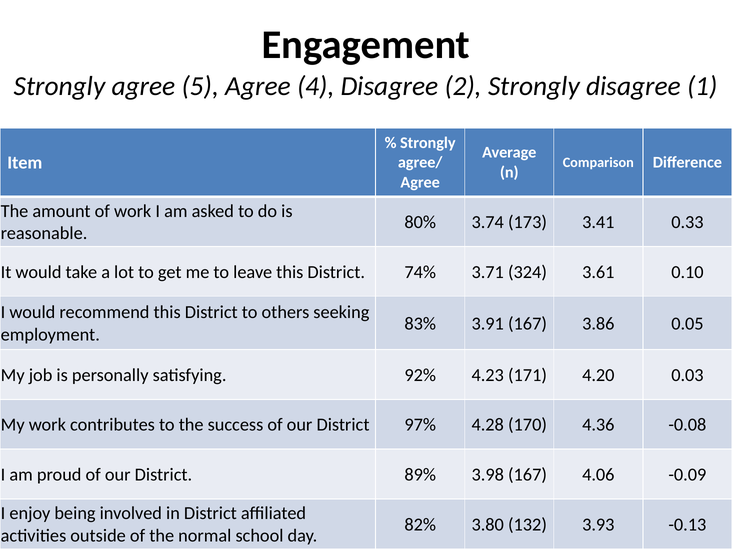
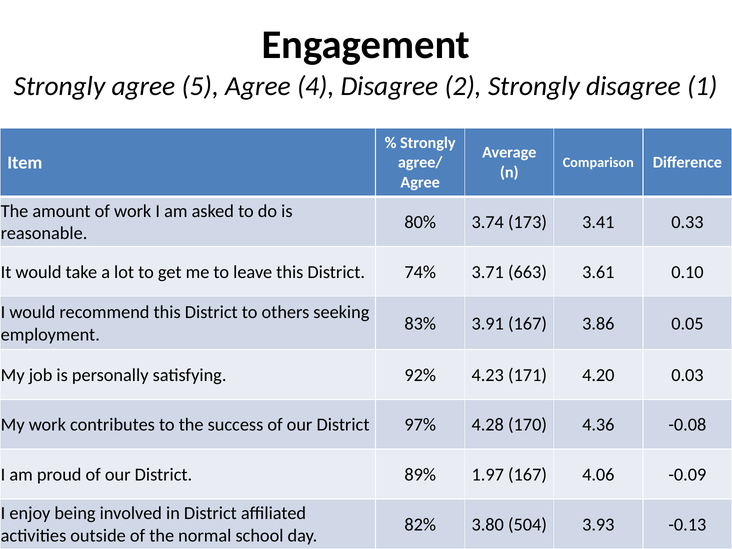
324: 324 -> 663
3.98: 3.98 -> 1.97
132: 132 -> 504
